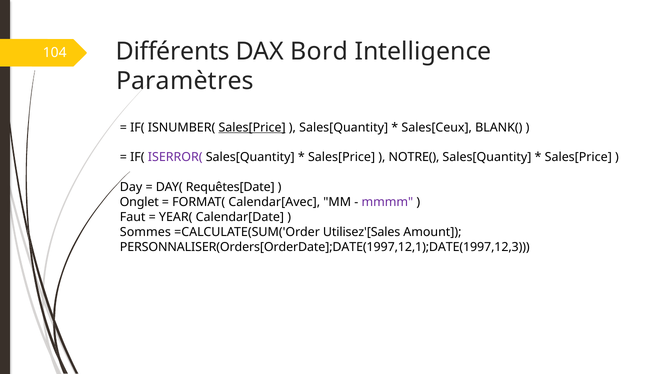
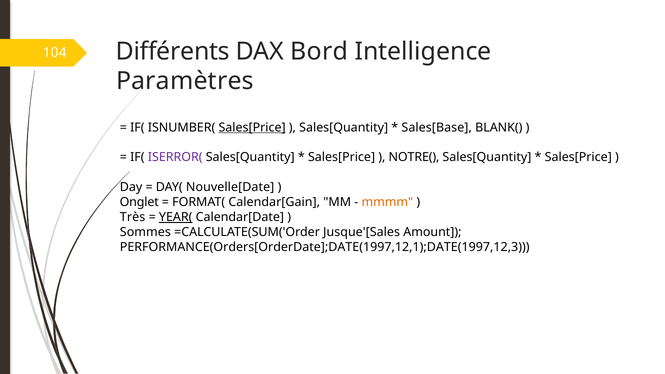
Sales[Ceux: Sales[Ceux -> Sales[Base
Requêtes[Date: Requêtes[Date -> Nouvelle[Date
Calendar[Avec: Calendar[Avec -> Calendar[Gain
mmmm colour: purple -> orange
Faut: Faut -> Très
YEAR( underline: none -> present
Utilisez'[Sales: Utilisez'[Sales -> Jusque'[Sales
PERSONNALISER(Orders[OrderDate];DATE(1997,12,1);DATE(1997,12,3: PERSONNALISER(Orders[OrderDate];DATE(1997,12,1);DATE(1997,12,3 -> PERFORMANCE(Orders[OrderDate];DATE(1997,12,1);DATE(1997,12,3
